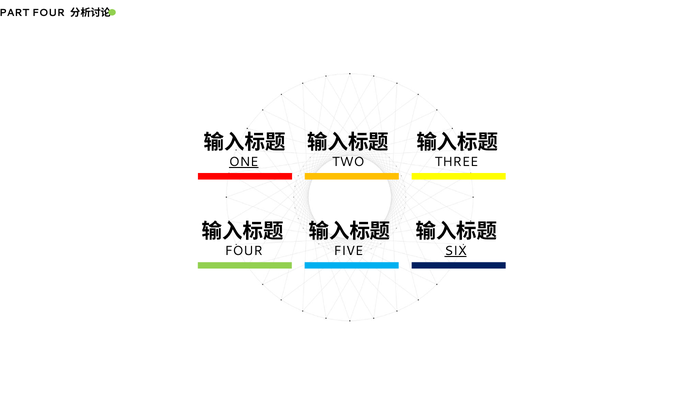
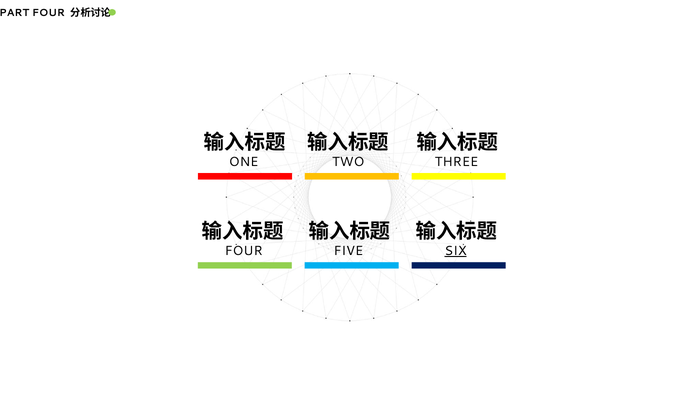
ONE underline: present -> none
